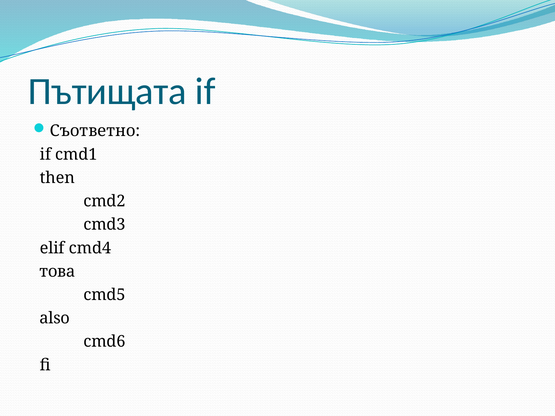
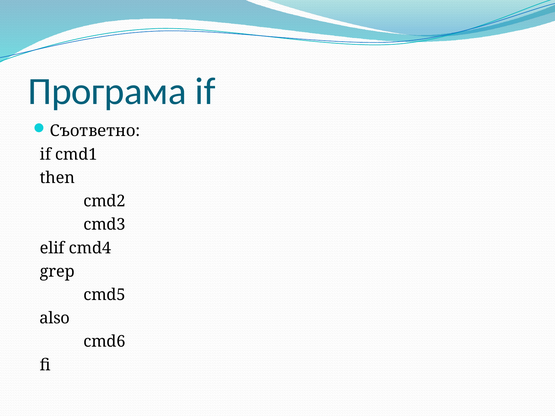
Пътищата: Пътищата -> Програма
това: това -> grep
